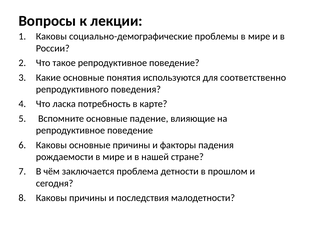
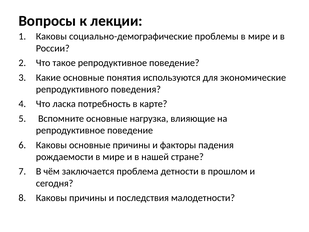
соответственно: соответственно -> экономические
падение: падение -> нагрузка
